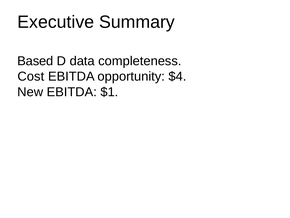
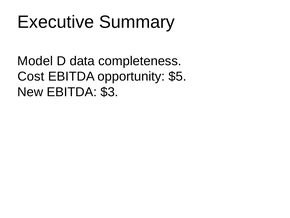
Based: Based -> Model
$4: $4 -> $5
$1: $1 -> $3
